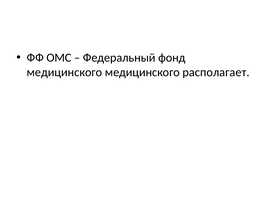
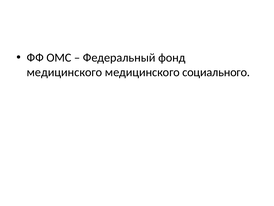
располагает: располагает -> социального
